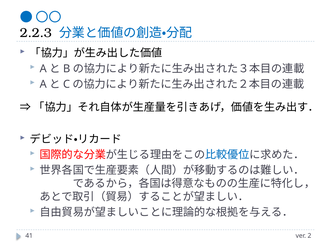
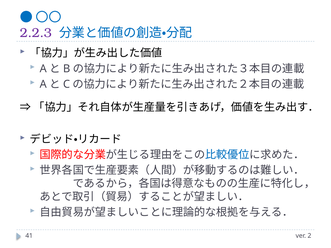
2.2.3 colour: black -> purple
